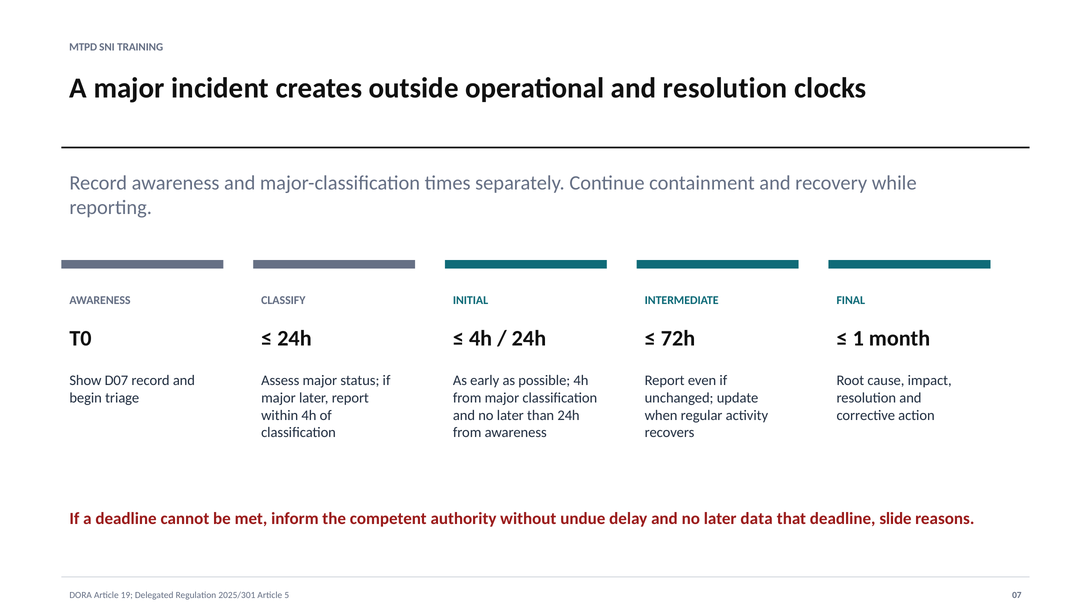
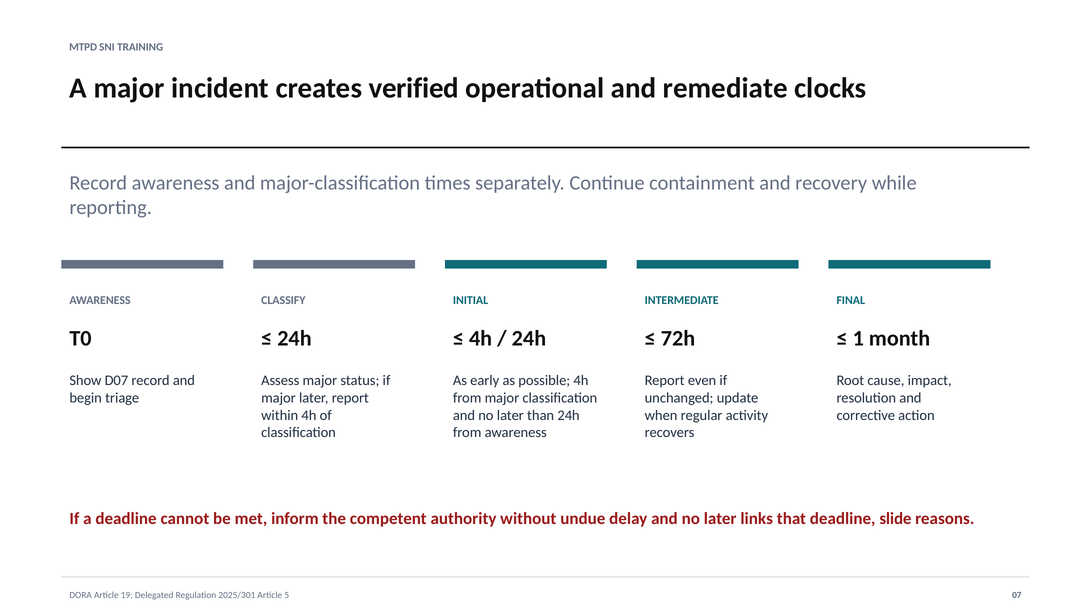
outside: outside -> verified
and resolution: resolution -> remediate
data: data -> links
